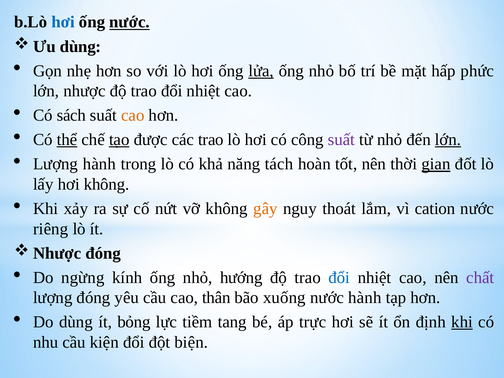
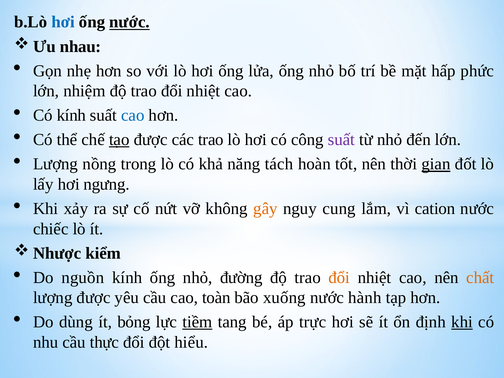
dùng at (81, 46): dùng -> nhau
lửa underline: present -> none
nhược: nhược -> nhiệm
Có sách: sách -> kính
cao at (133, 115) colour: orange -> blue
thể underline: present -> none
lớn at (448, 140) underline: present -> none
Lượng hành: hành -> nồng
hơi không: không -> ngưng
thoát: thoát -> cung
riêng: riêng -> chiếc
đóng at (103, 253): đóng -> kiểm
ngừng: ngừng -> nguồn
hướng: hướng -> đường
đổi at (339, 278) colour: blue -> orange
chất colour: purple -> orange
lượng đóng: đóng -> được
thân: thân -> toàn
tiềm underline: none -> present
kiện: kiện -> thực
biện: biện -> hiểu
